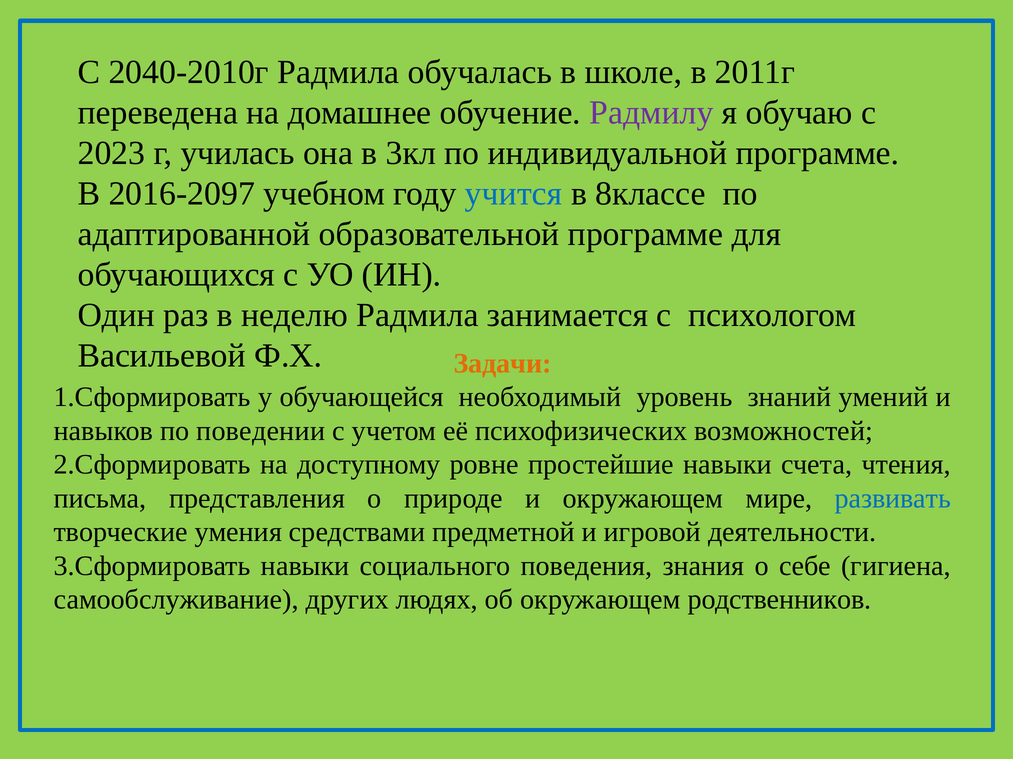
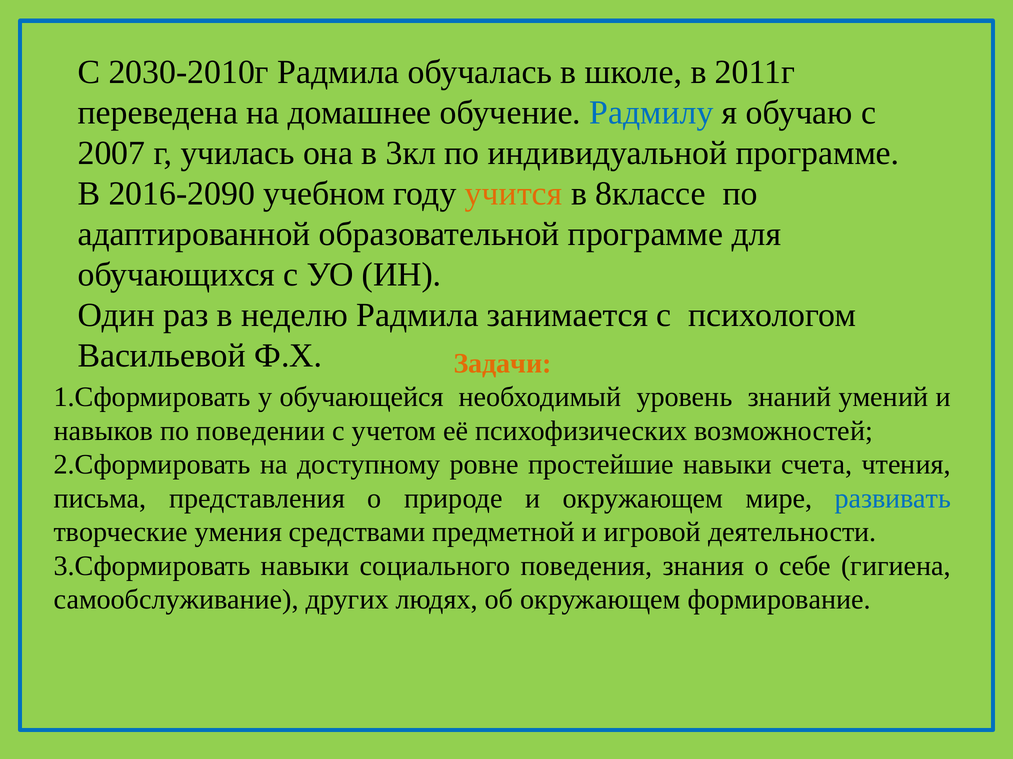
2040-2010г: 2040-2010г -> 2030-2010г
Радмилу colour: purple -> blue
2023: 2023 -> 2007
2016-2097: 2016-2097 -> 2016-2090
учится colour: blue -> orange
родственников: родственников -> формирование
